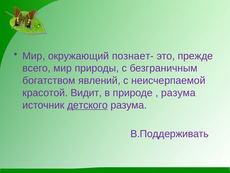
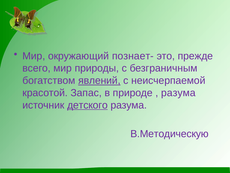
явлений underline: none -> present
Видит: Видит -> Запас
В.Поддерживать: В.Поддерживать -> В.Методическую
